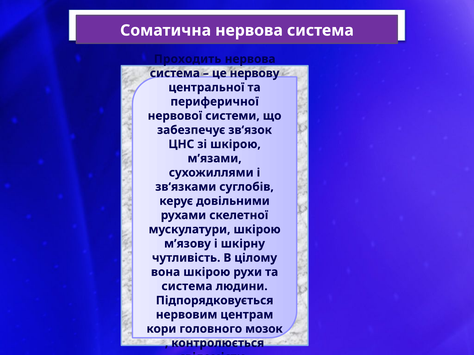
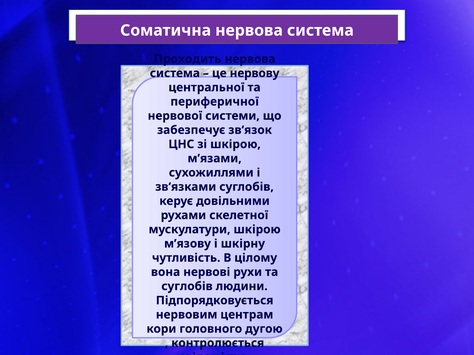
вона шкірою: шкірою -> нервові
система at (187, 287): система -> суглобів
мозок: мозок -> дугою
